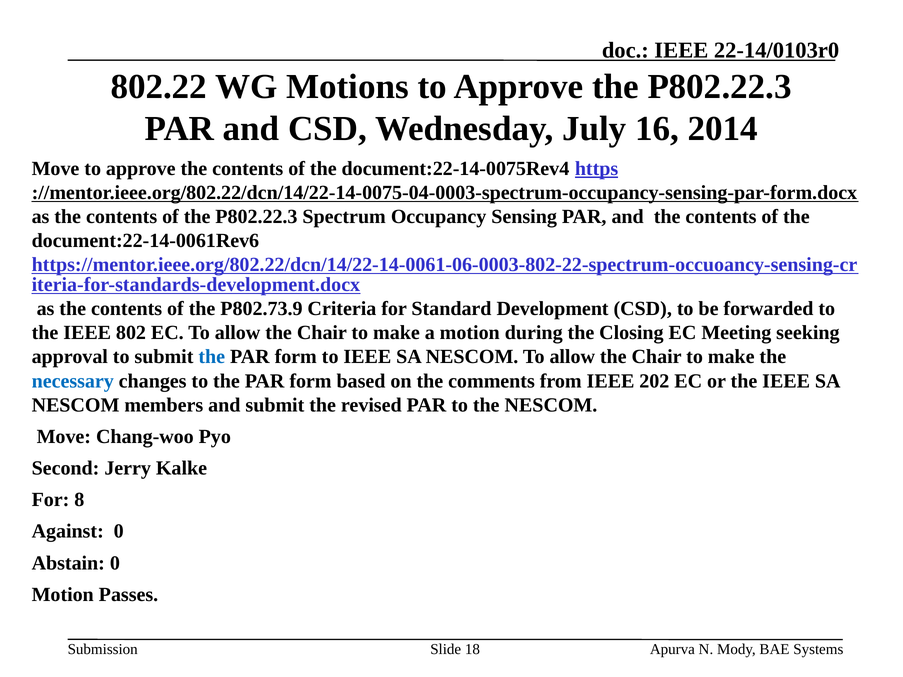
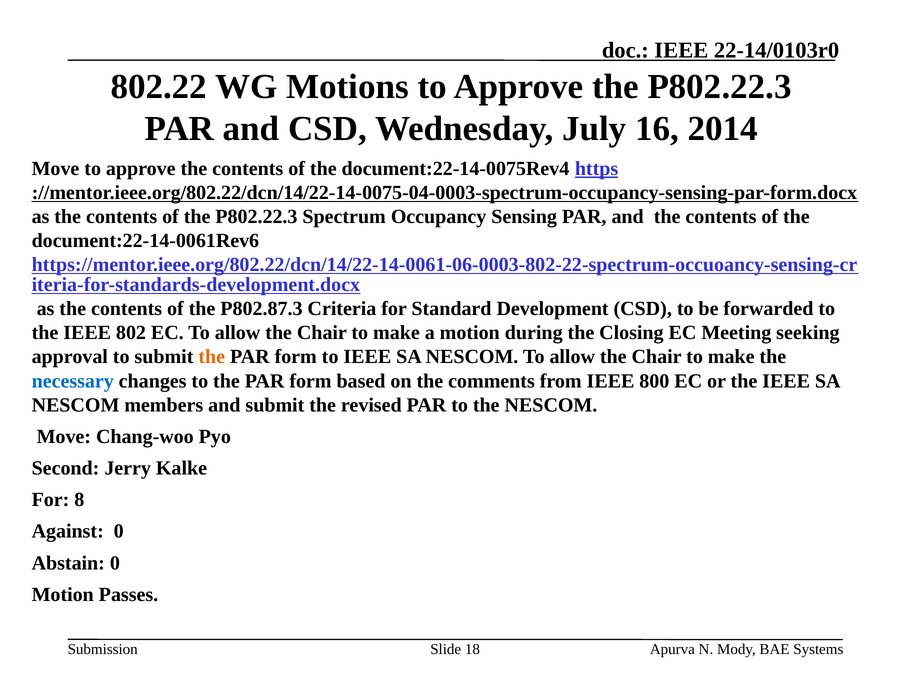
P802.73.9: P802.73.9 -> P802.87.3
the at (212, 357) colour: blue -> orange
202: 202 -> 800
